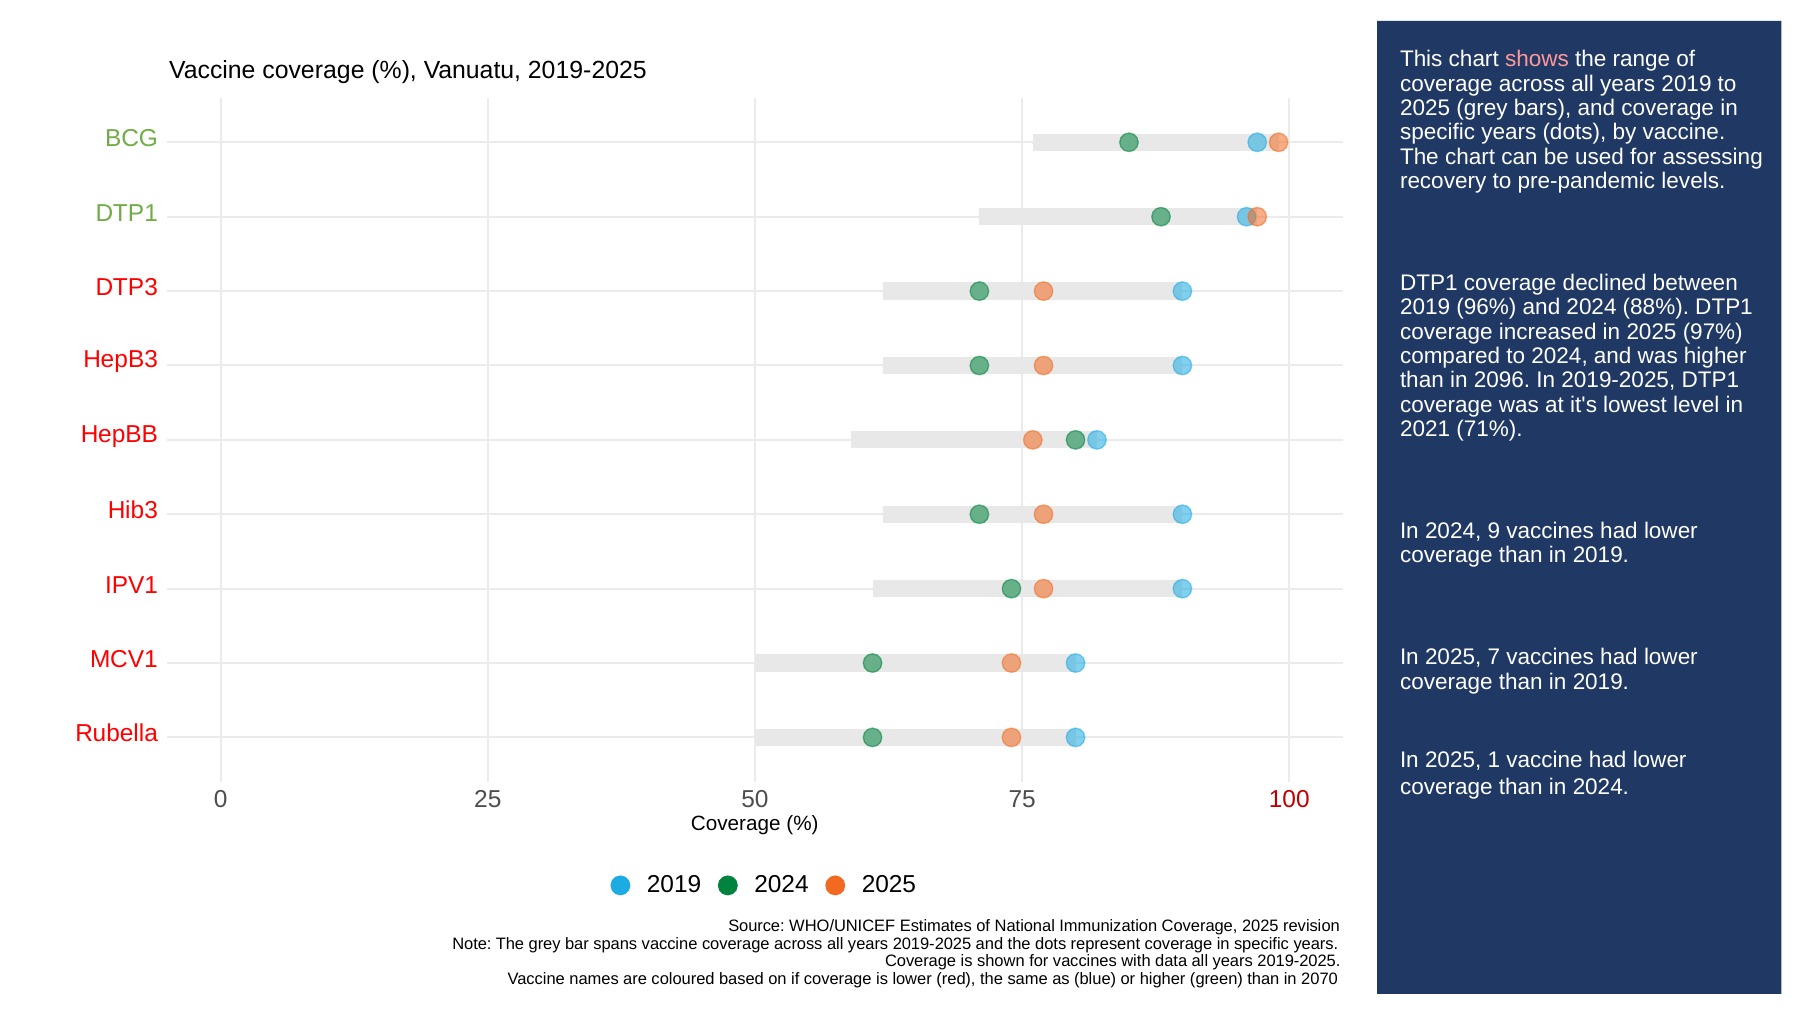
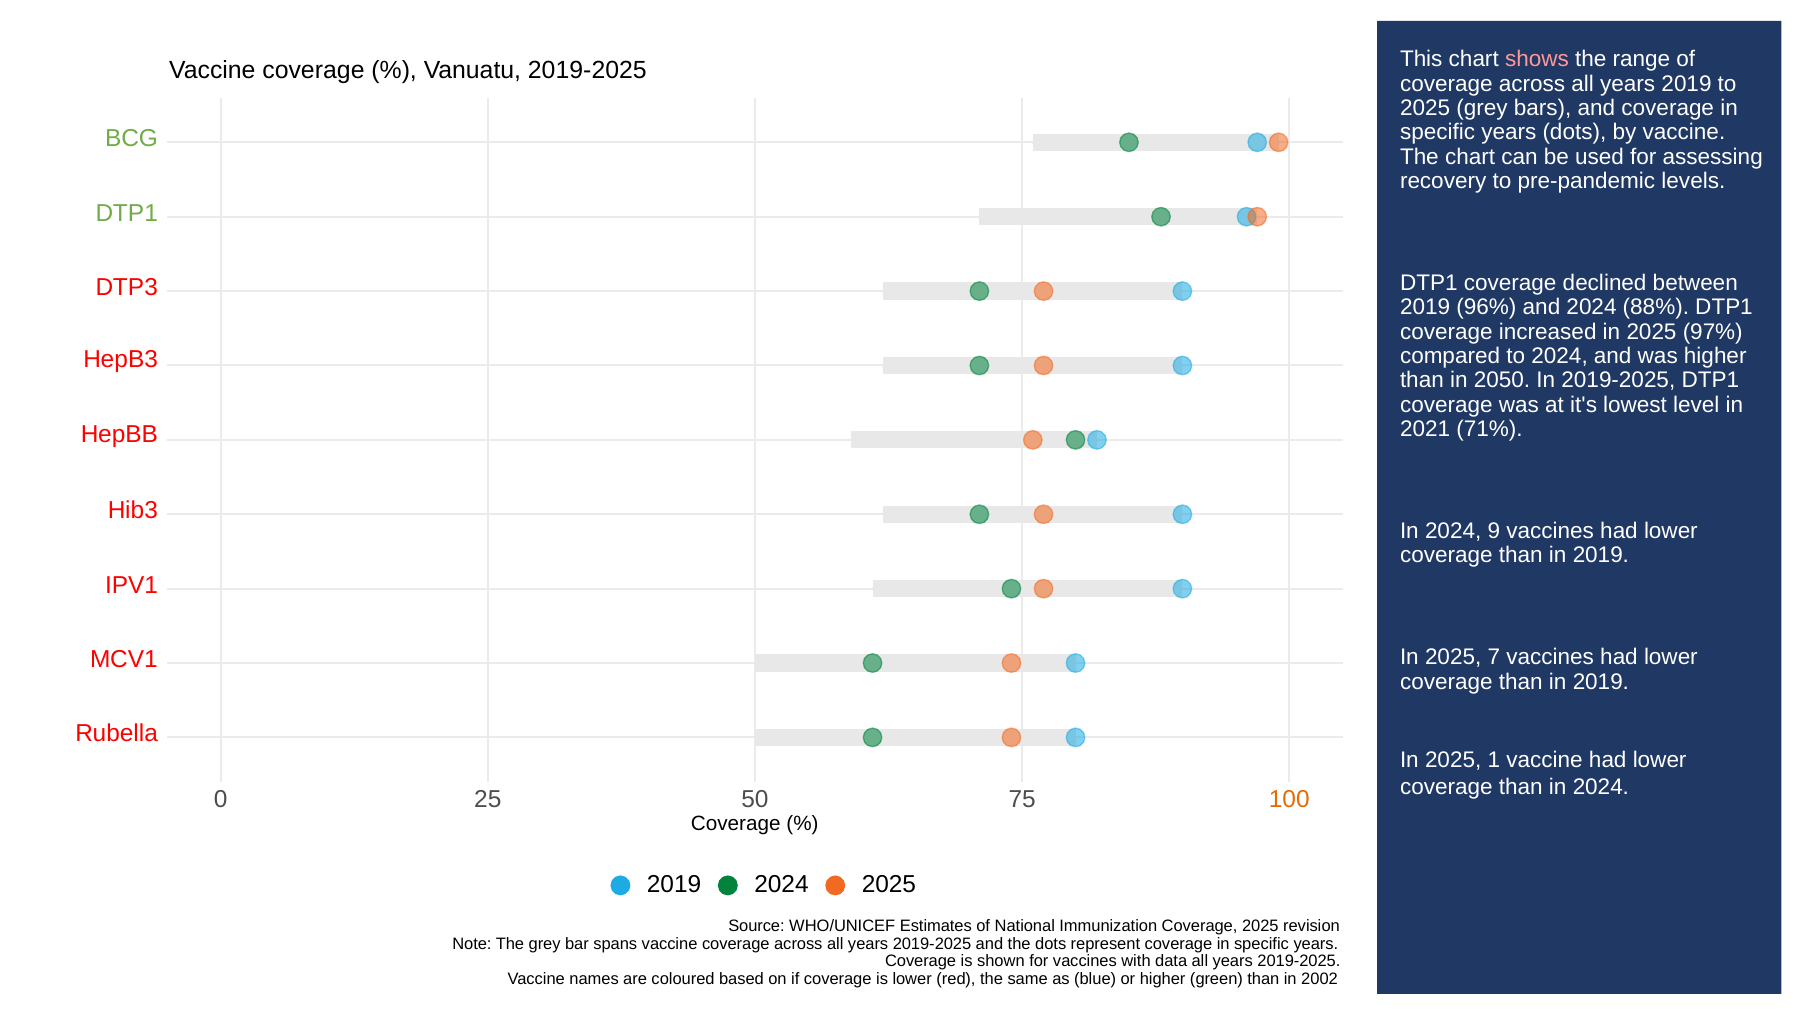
2096: 2096 -> 2050
100 colour: red -> orange
2070: 2070 -> 2002
